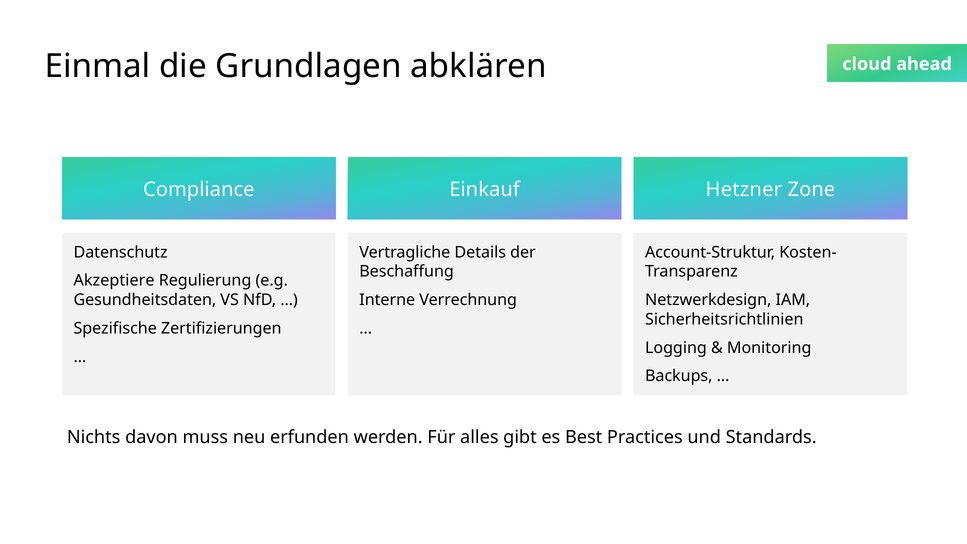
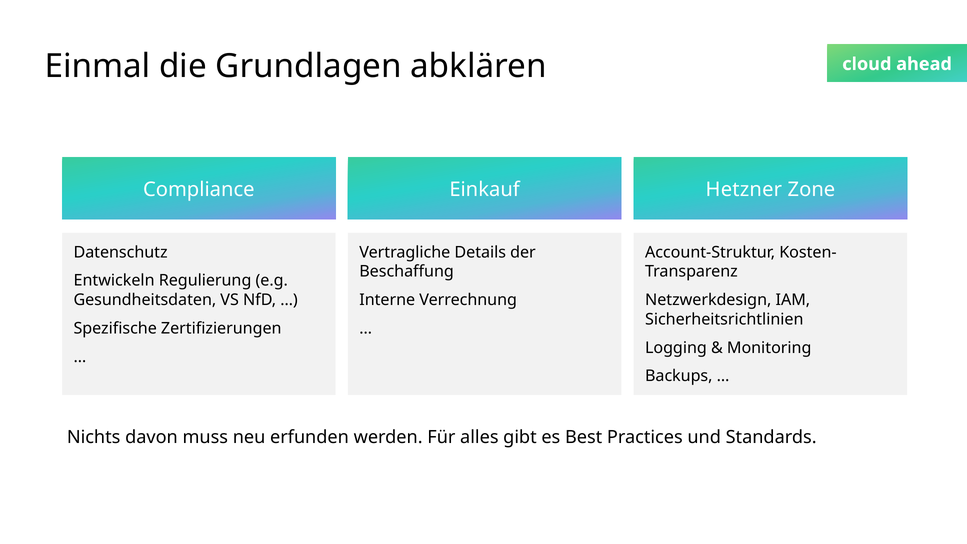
Akzeptiere: Akzeptiere -> Entwickeln
